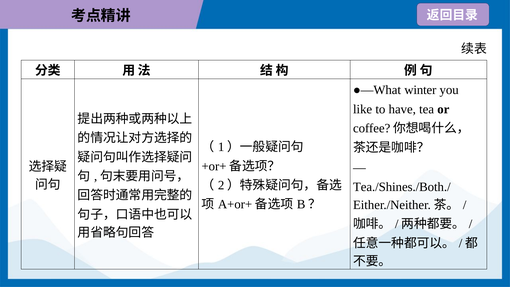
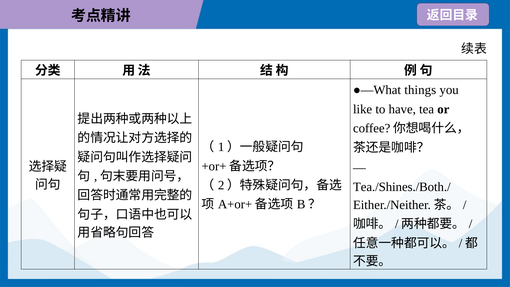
winter: winter -> things
